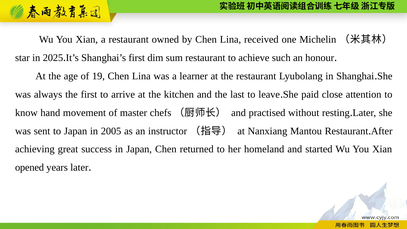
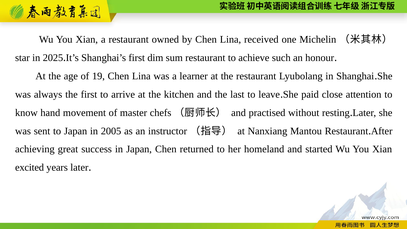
opened: opened -> excited
